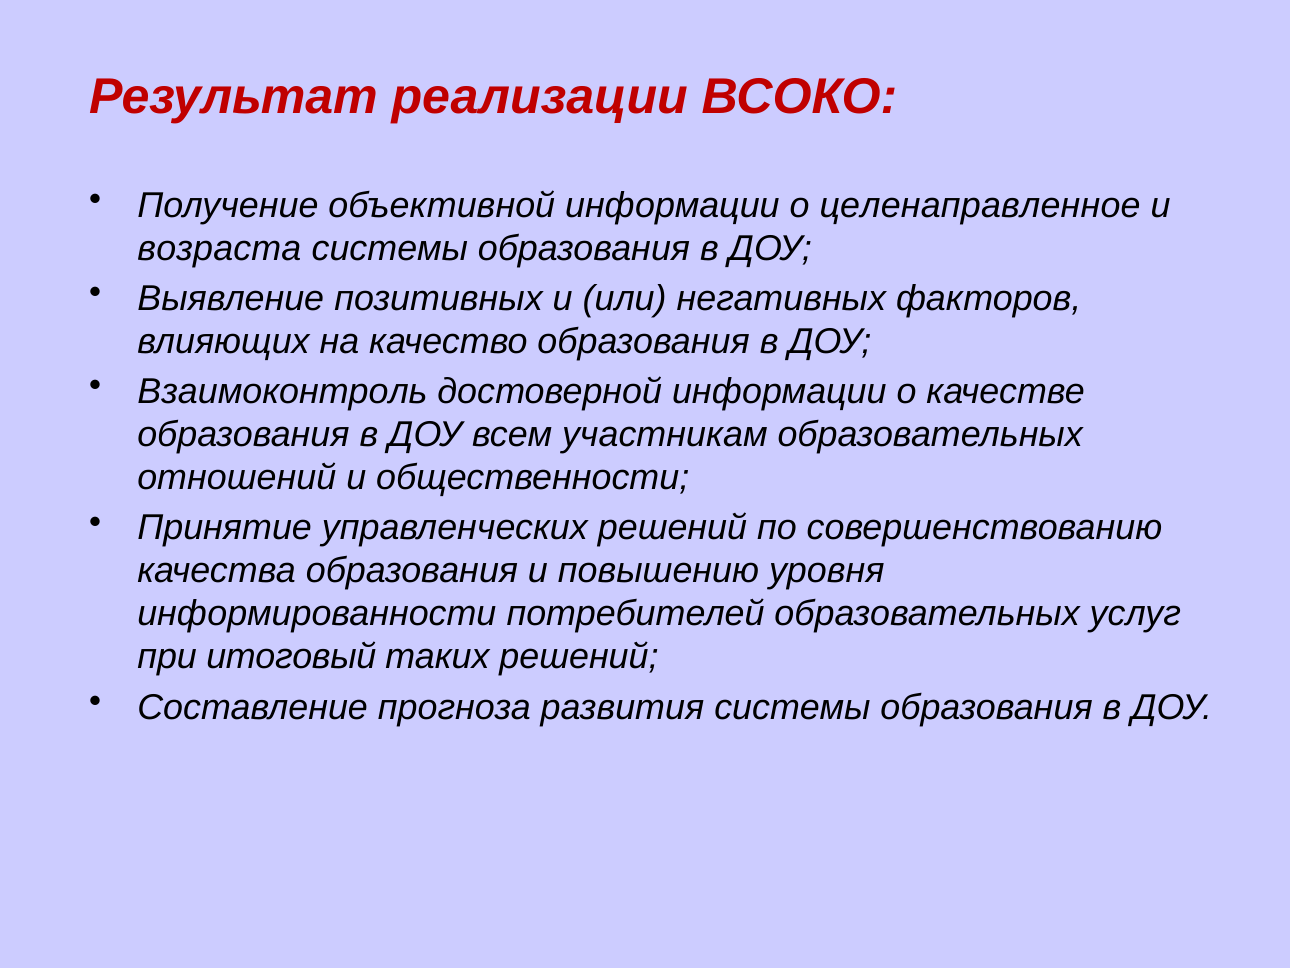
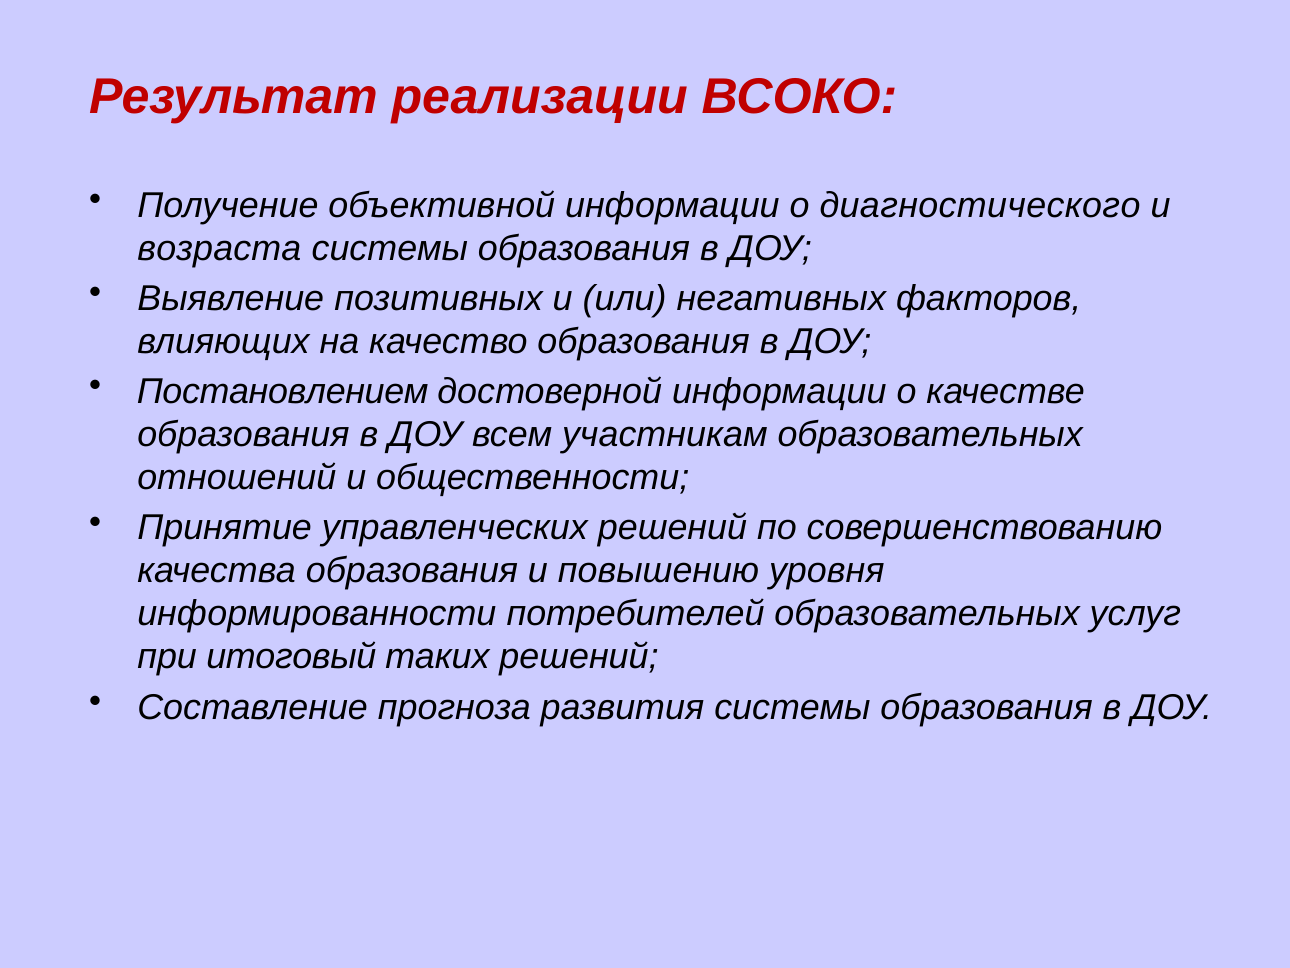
целенаправленное: целенаправленное -> диагностического
Взаимоконтроль: Взаимоконтроль -> Постановлением
